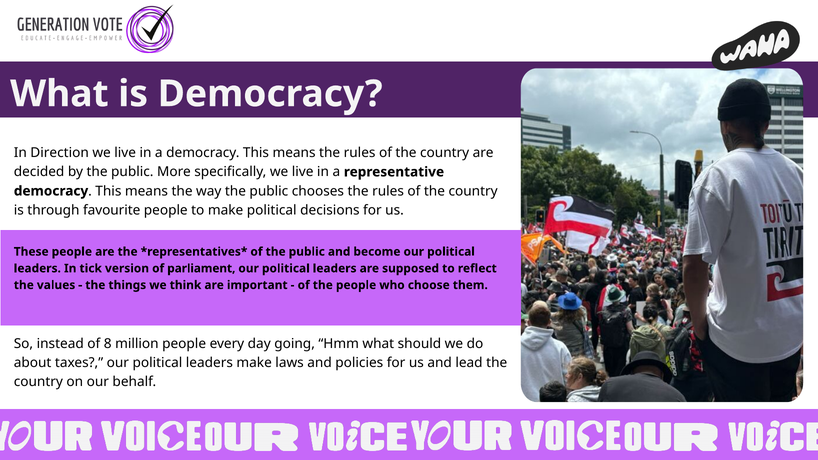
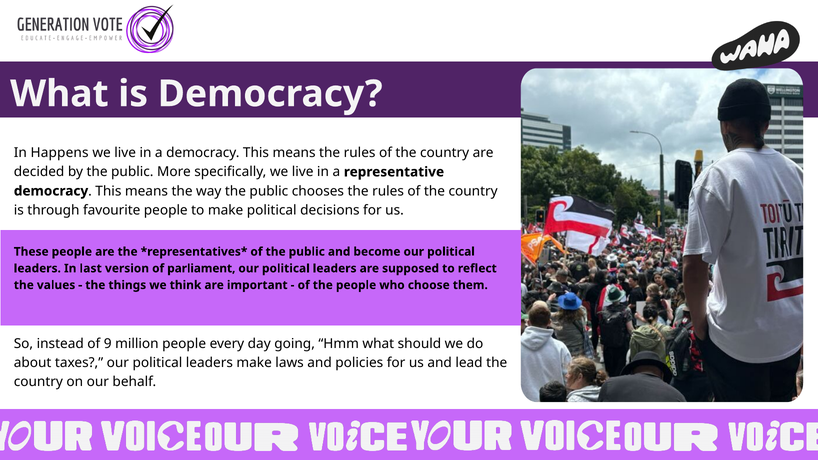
Direction: Direction -> Happens
tick: tick -> last
8: 8 -> 9
